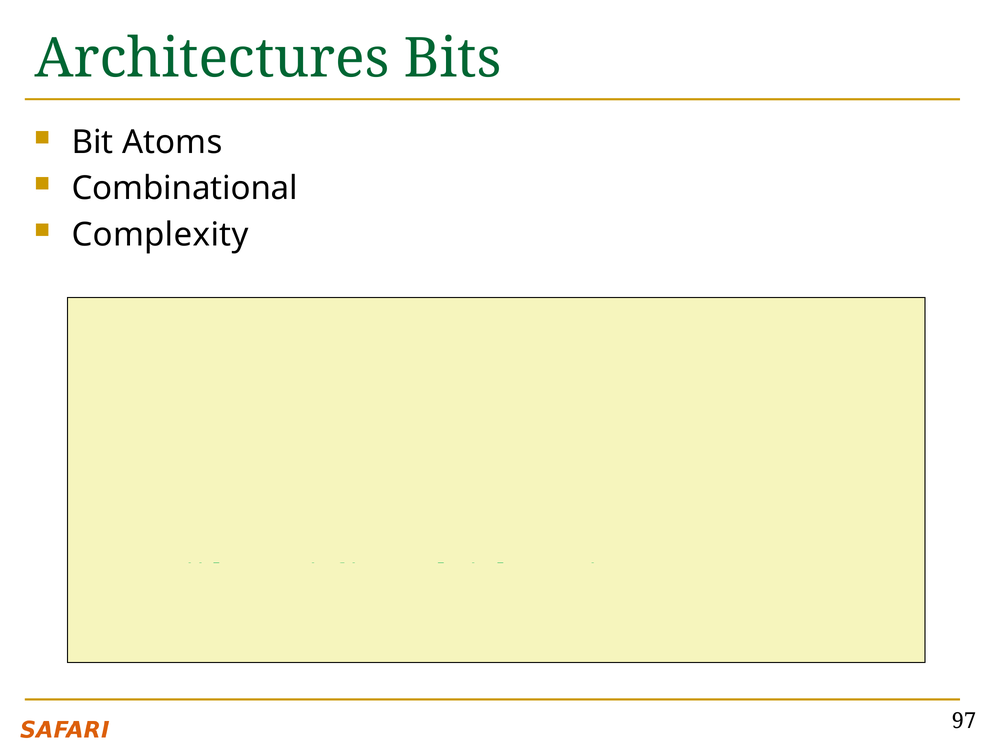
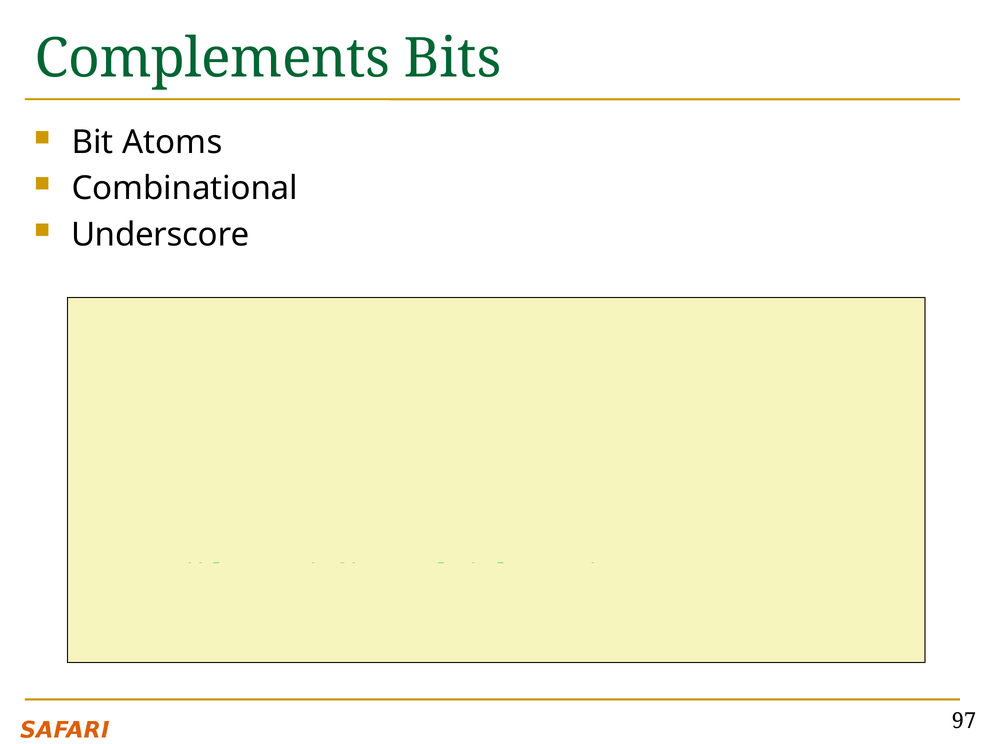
Architectures: Architectures -> Complements
Complexity: Complexity -> Underscore
